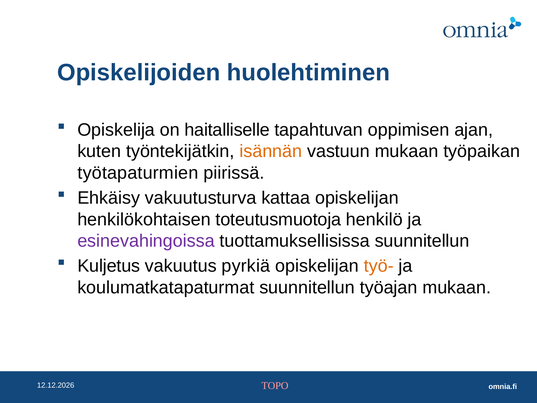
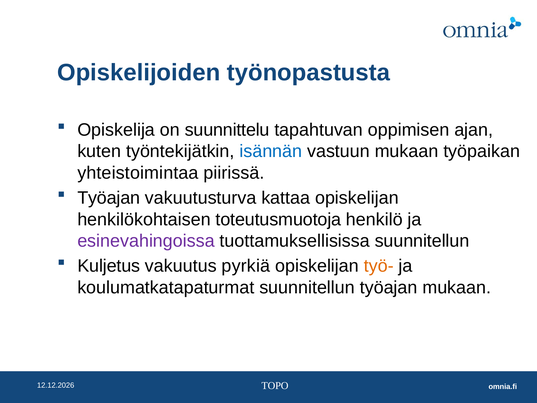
huolehtiminen: huolehtiminen -> työnopastusta
haitalliselle: haitalliselle -> suunnittelu
isännän colour: orange -> blue
työtapaturmien: työtapaturmien -> yhteistoimintaa
Ehkäisy at (109, 198): Ehkäisy -> Työajan
TOPO colour: pink -> white
